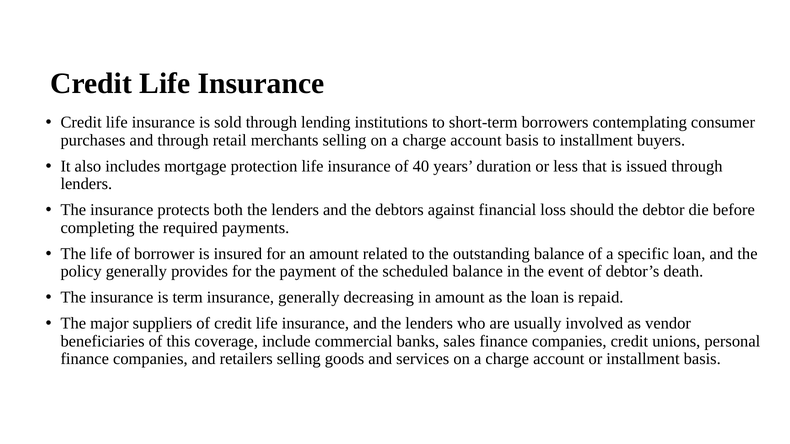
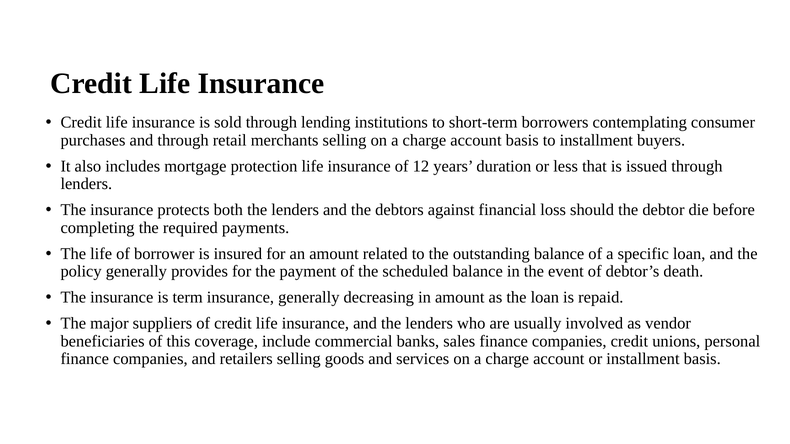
40: 40 -> 12
